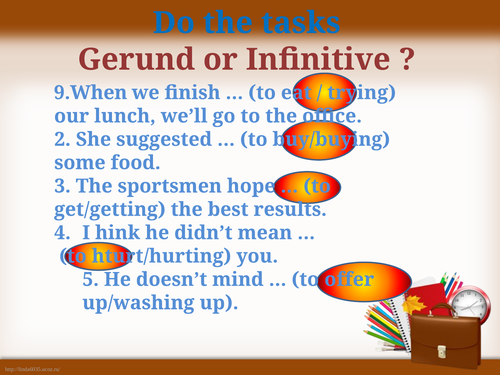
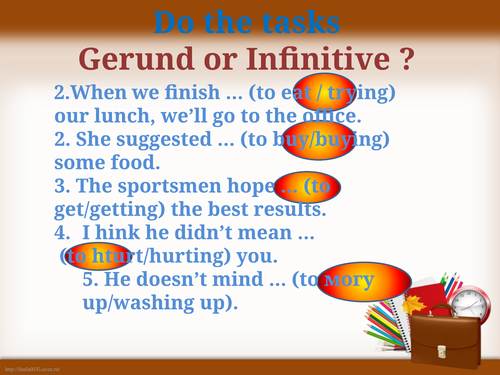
9.When: 9.When -> 2.When
offer: offer -> могу
